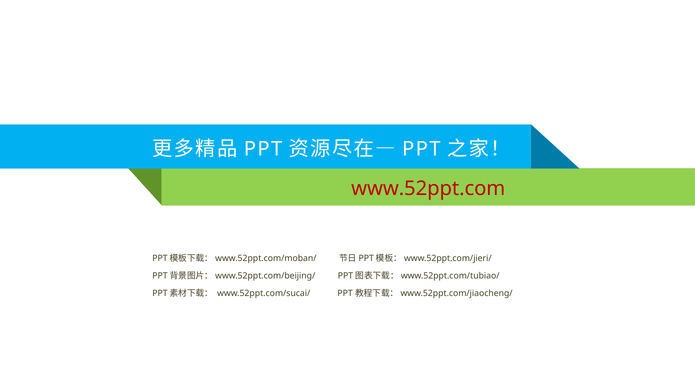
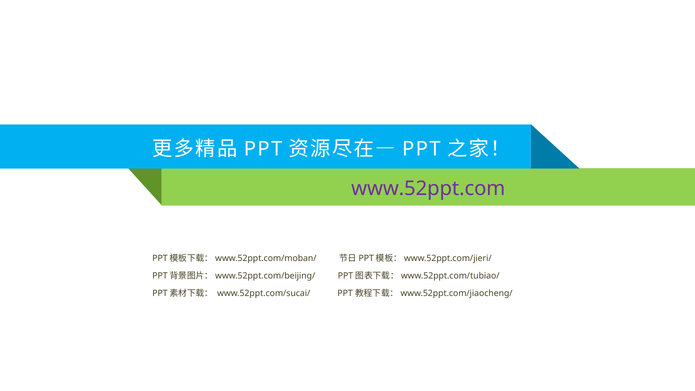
www.52ppt.com colour: red -> purple
